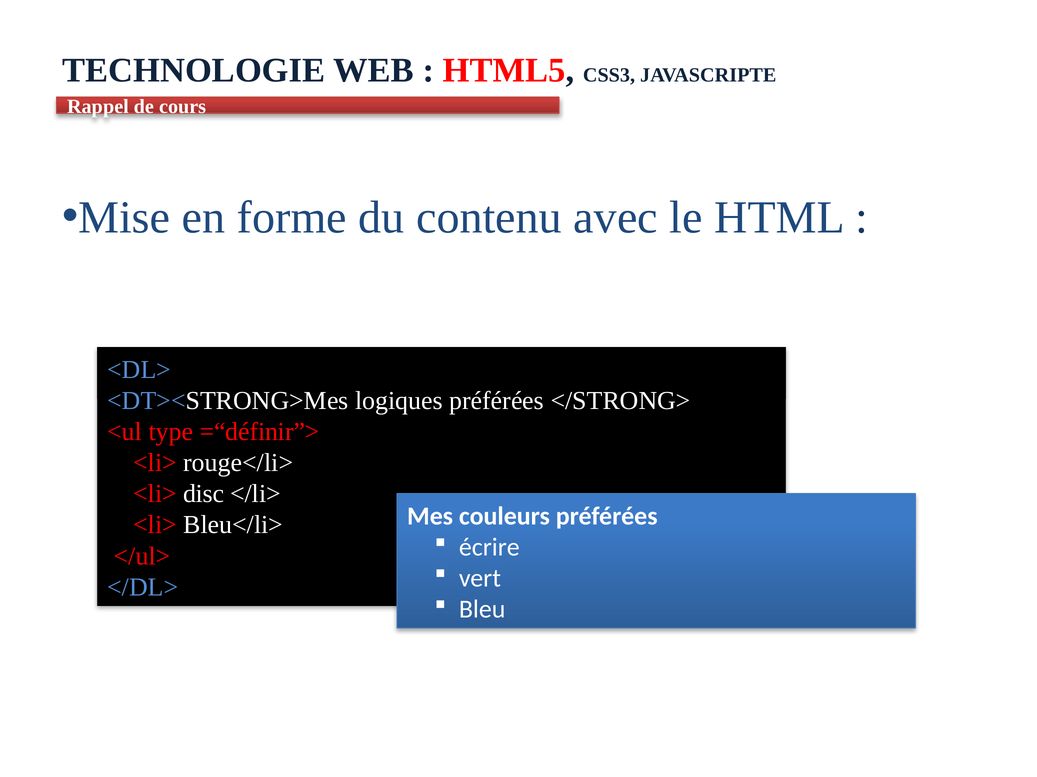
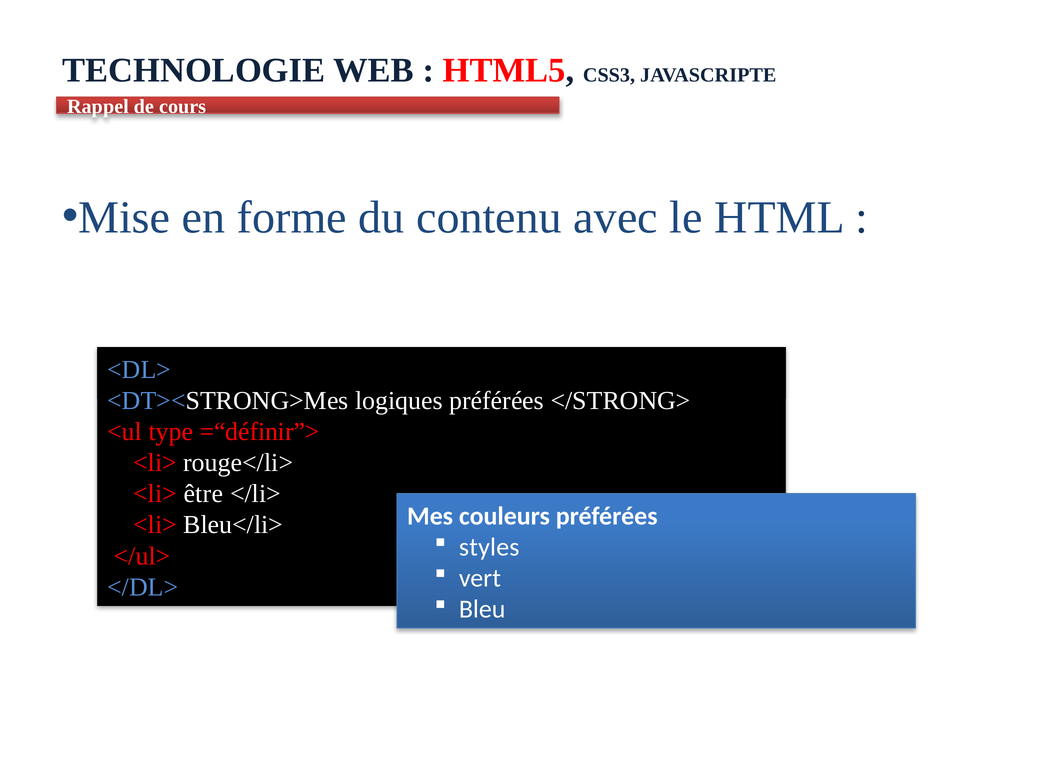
disc: disc -> être
écrire: écrire -> styles
